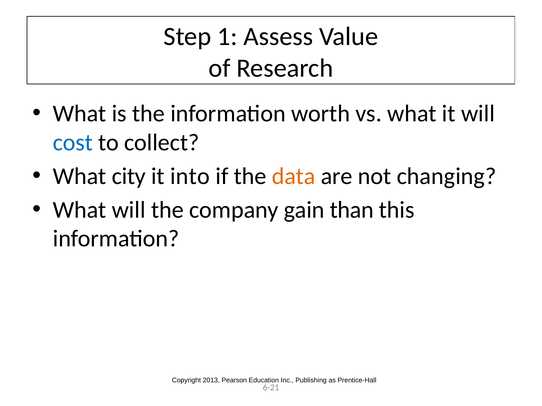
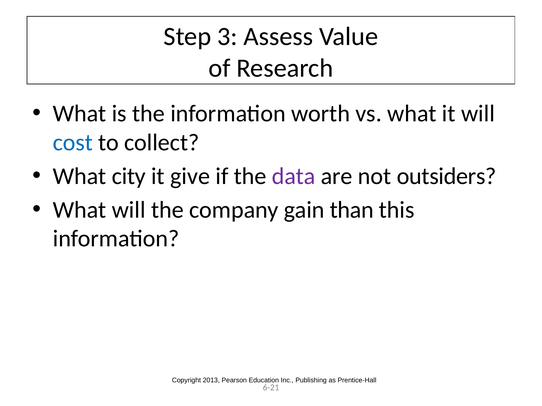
1: 1 -> 3
into: into -> give
data colour: orange -> purple
changing: changing -> outsiders
